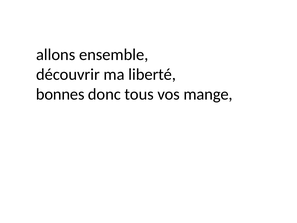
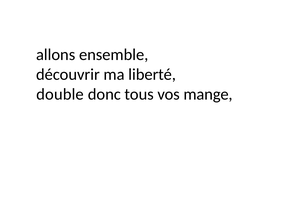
bonnes: bonnes -> double
